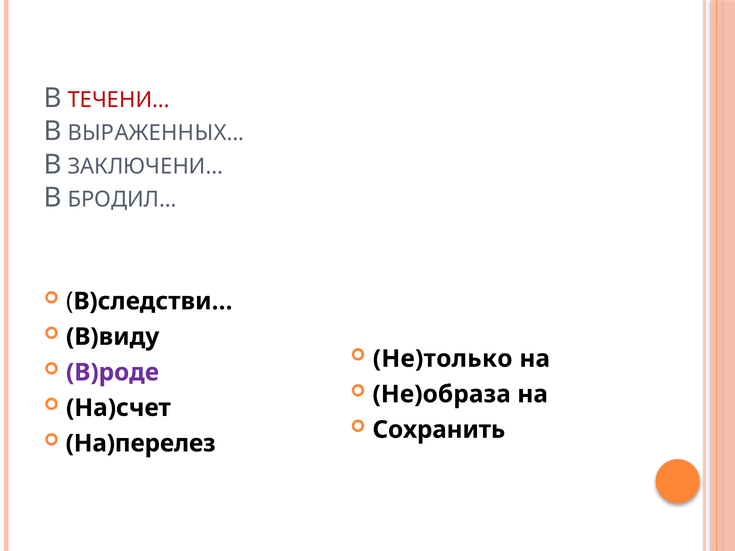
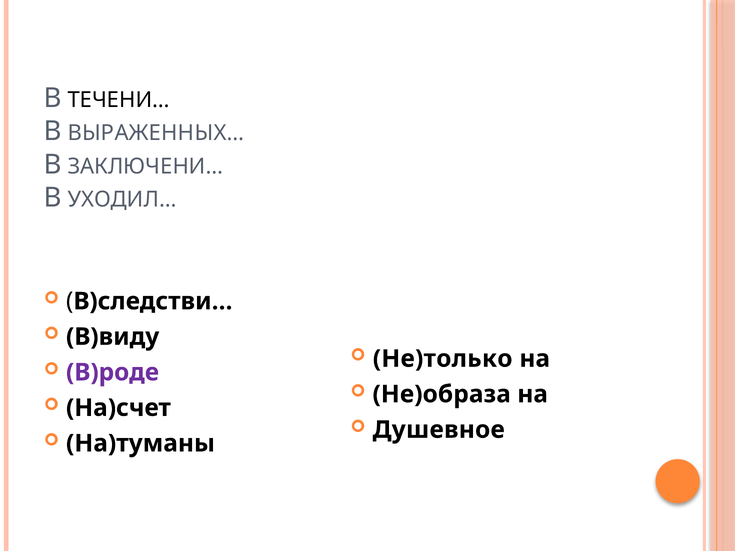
ТЕЧЕНИ… colour: red -> black
БРОДИЛ…: БРОДИЛ… -> УХОДИЛ…
Сохранить: Сохранить -> Душевное
На)перелез: На)перелез -> На)туманы
